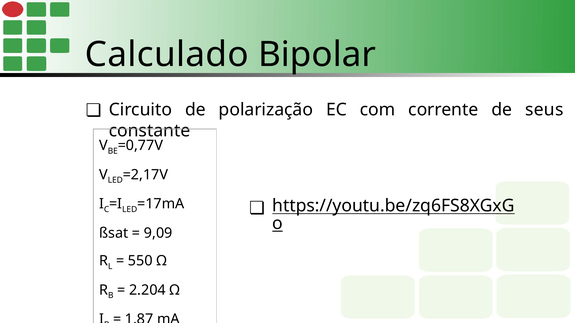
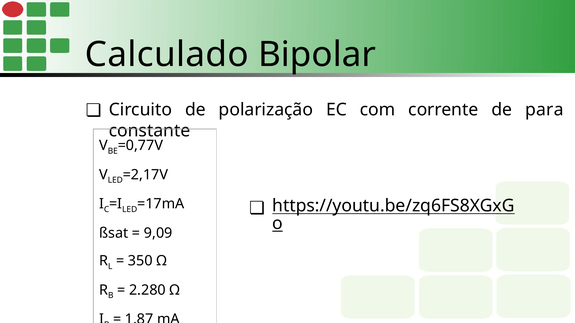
seus: seus -> para
550: 550 -> 350
2.204: 2.204 -> 2.280
